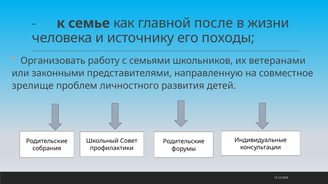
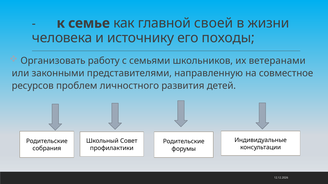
после: после -> своей
зрелище: зрелище -> ресурсов
